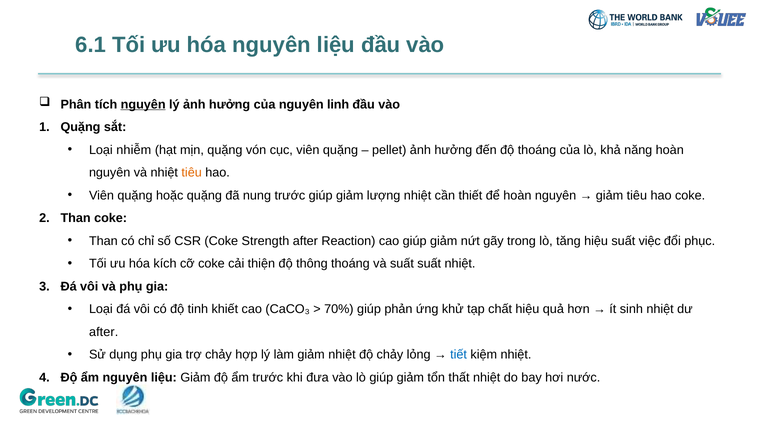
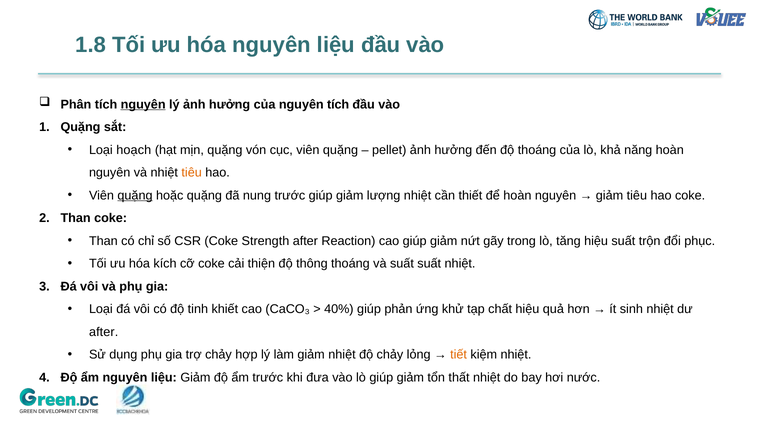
6.1: 6.1 -> 1.8
nguyên linh: linh -> tích
nhiễm: nhiễm -> hoạch
quặng at (135, 195) underline: none -> present
việc: việc -> trộn
70%: 70% -> 40%
tiết colour: blue -> orange
